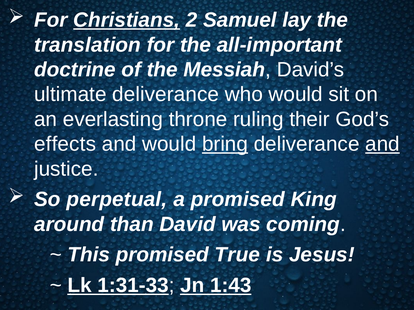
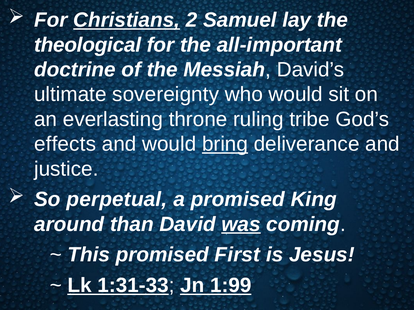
translation: translation -> theological
ultimate deliverance: deliverance -> sovereignty
their: their -> tribe
and at (383, 144) underline: present -> none
was underline: none -> present
True: True -> First
1:43: 1:43 -> 1:99
